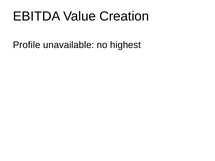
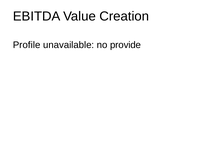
highest: highest -> provide
